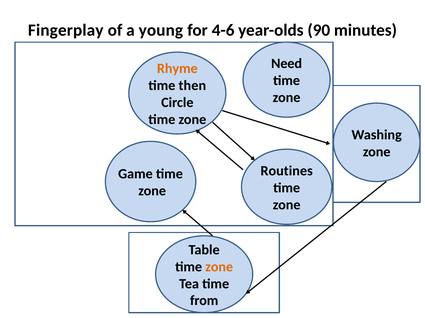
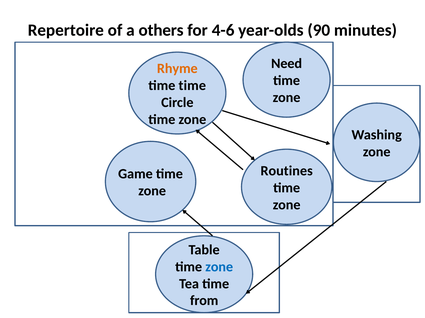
Fingerplay: Fingerplay -> Repertoire
young: young -> others
time then: then -> time
zone at (219, 267) colour: orange -> blue
